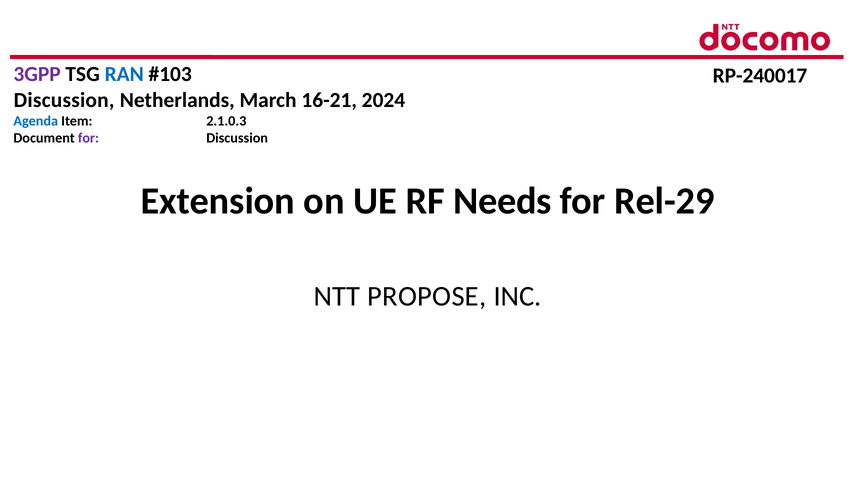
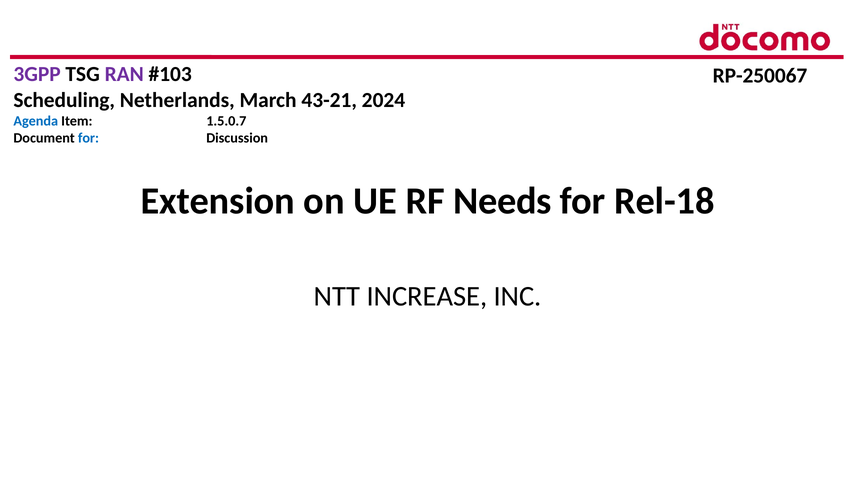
RAN colour: blue -> purple
RP-240017: RP-240017 -> RP-250067
Discussion at (64, 100): Discussion -> Scheduling
16-21: 16-21 -> 43-21
2.1.0.3: 2.1.0.3 -> 1.5.0.7
for at (88, 138) colour: purple -> blue
Rel-29: Rel-29 -> Rel-18
PROPOSE: PROPOSE -> INCREASE
